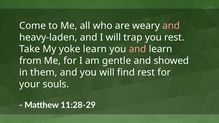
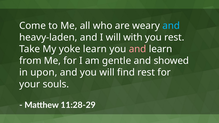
and at (171, 26) colour: pink -> light blue
trap: trap -> with
them: them -> upon
